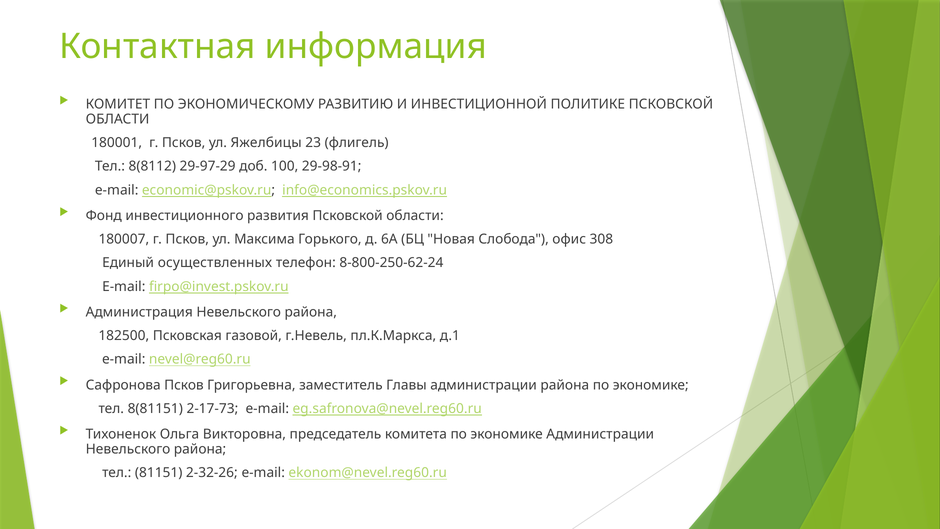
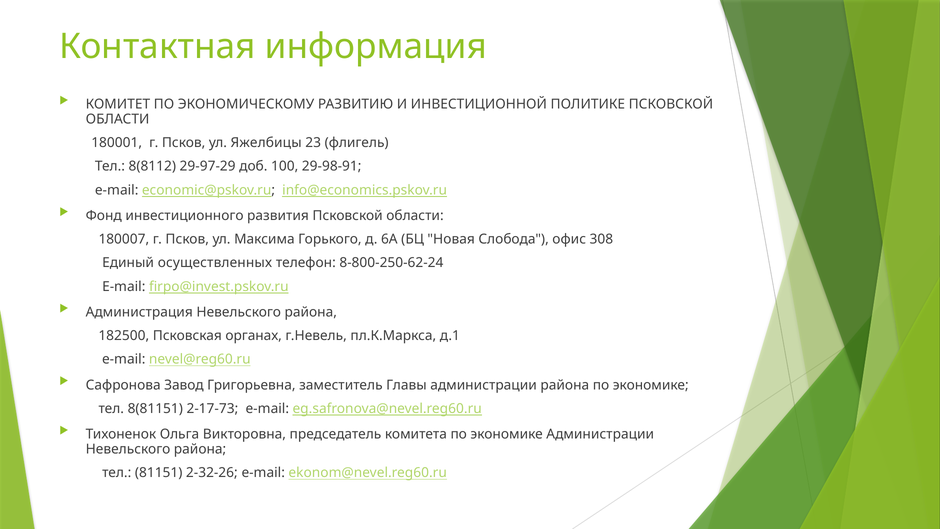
газовой: газовой -> органах
Сафронова Псков: Псков -> Завод
